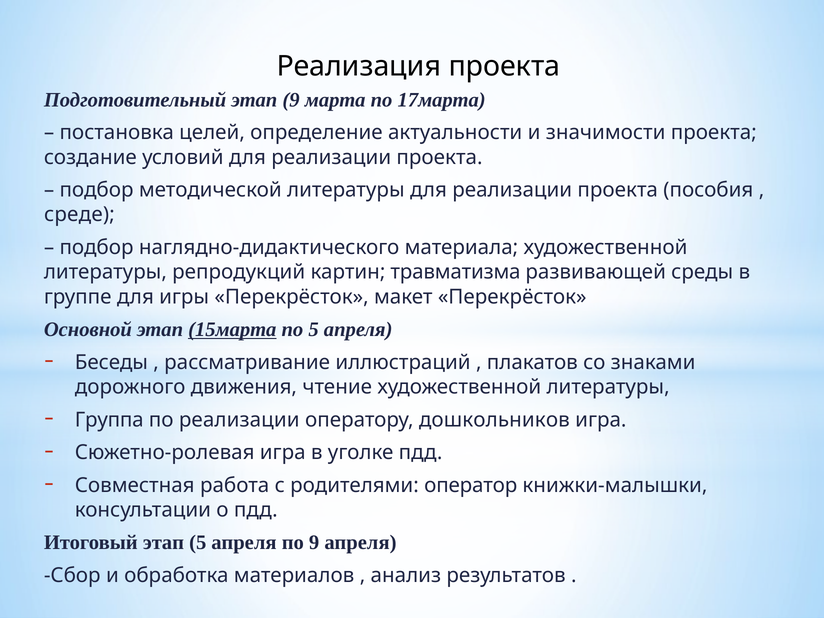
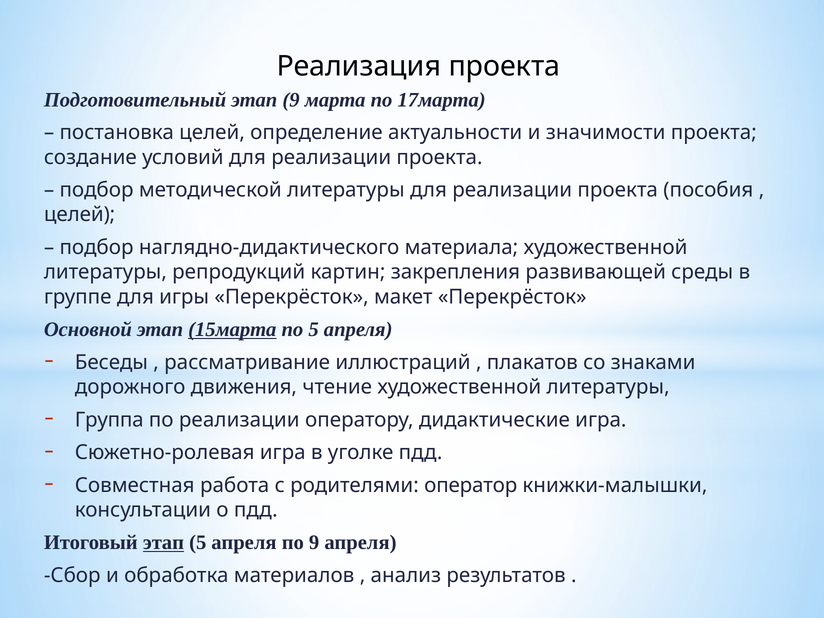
среде at (79, 215): среде -> целей
травматизма: травматизма -> закрепления
дошкольников: дошкольников -> дидактические
этап at (163, 543) underline: none -> present
